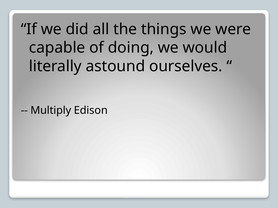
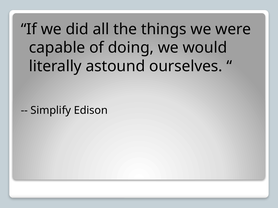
Multiply: Multiply -> Simplify
